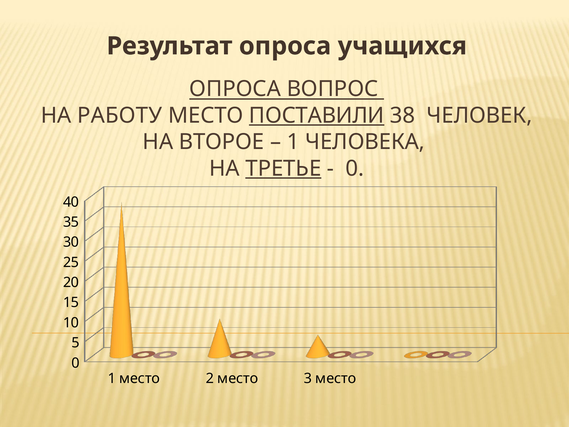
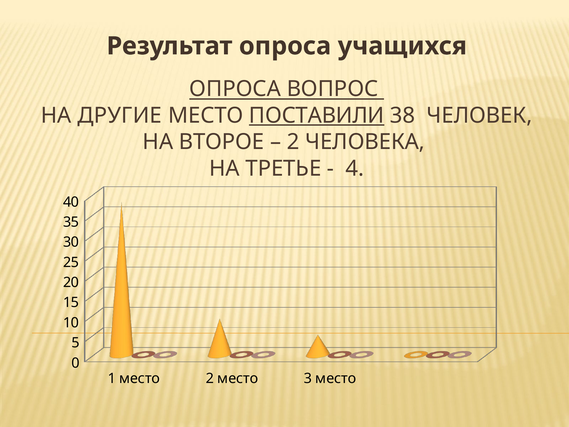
РАБОТУ: РАБОТУ -> ДРУГИЕ
1 at (293, 142): 1 -> 2
ТРЕТЬЕ underline: present -> none
0 at (355, 168): 0 -> 4
